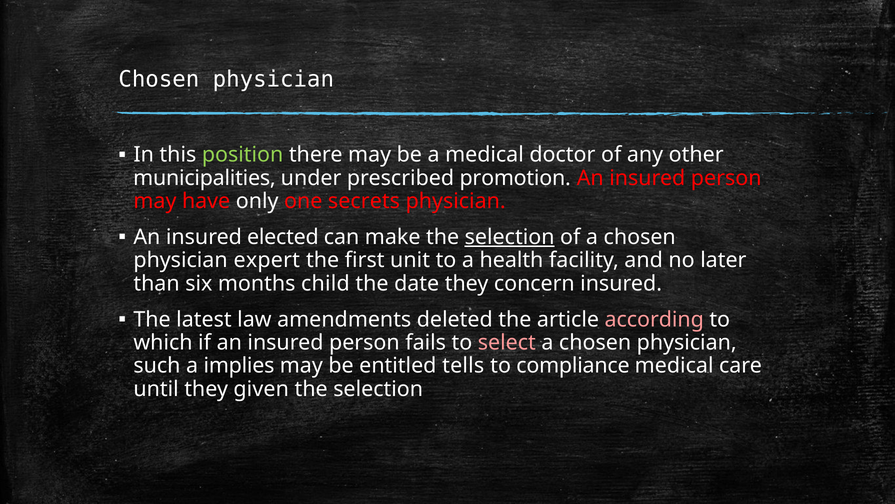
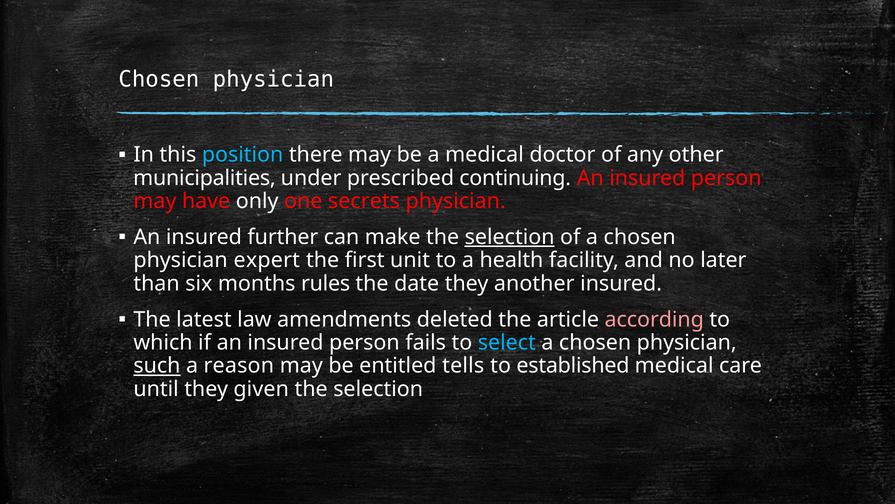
position colour: light green -> light blue
promotion: promotion -> continuing
elected: elected -> further
child: child -> rules
concern: concern -> another
select colour: pink -> light blue
such underline: none -> present
implies: implies -> reason
compliance: compliance -> established
